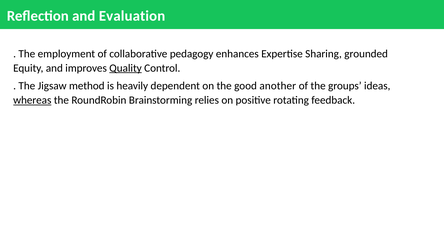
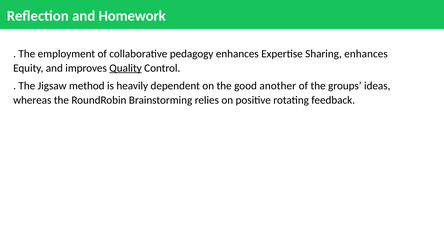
Evaluation: Evaluation -> Homework
Sharing grounded: grounded -> enhances
whereas underline: present -> none
